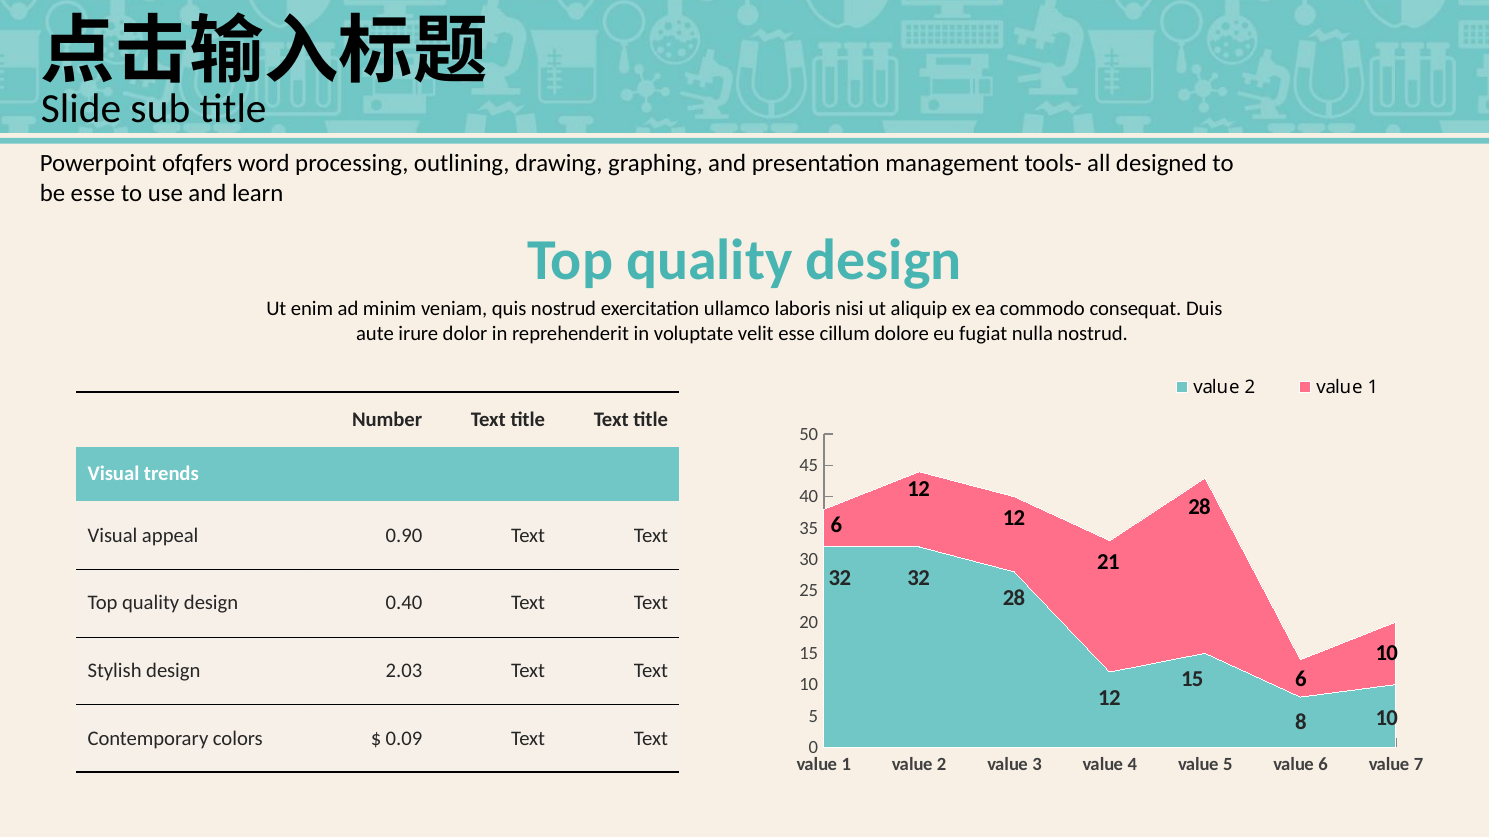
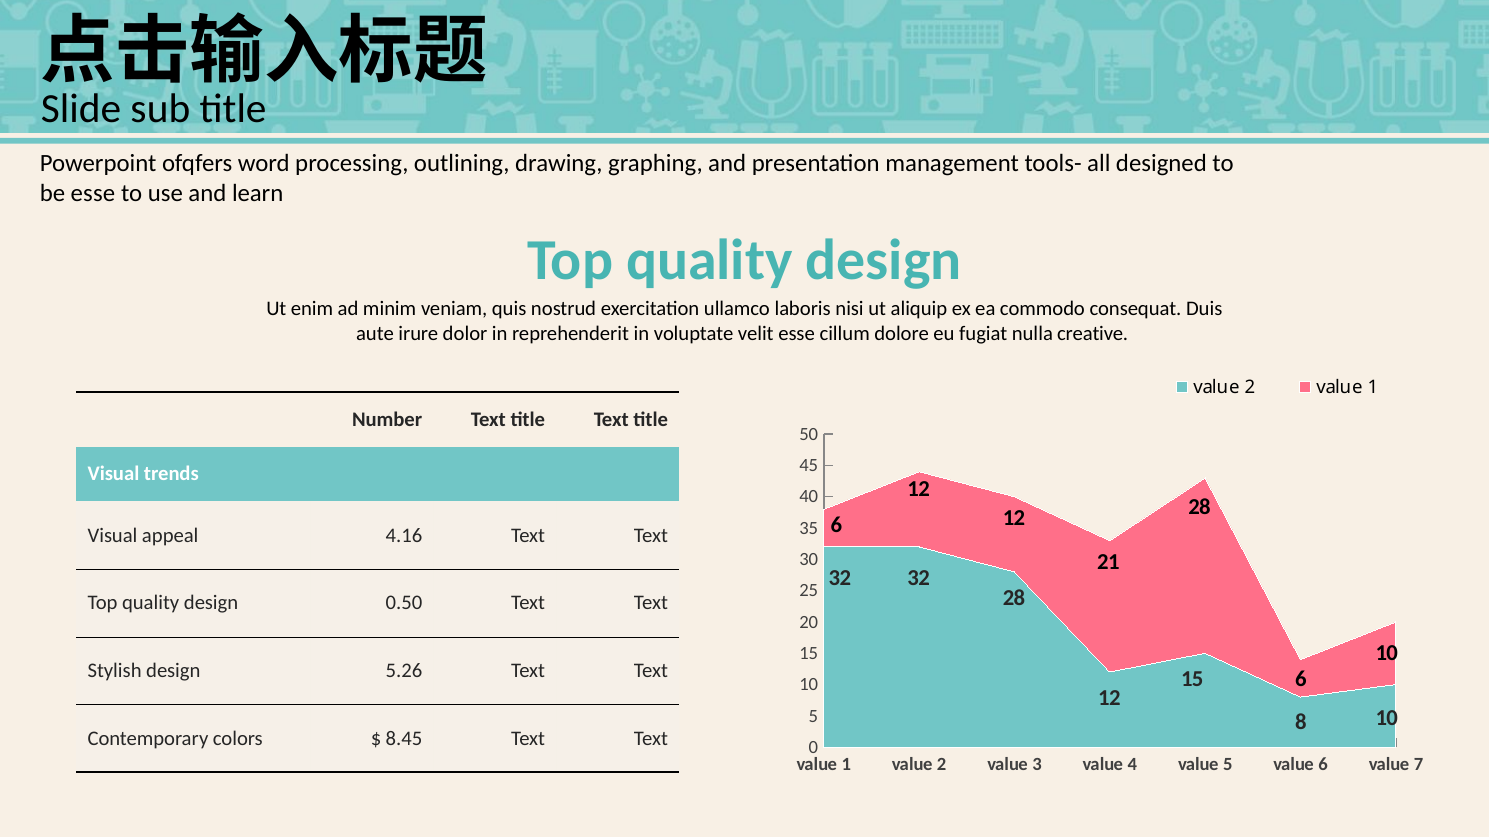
nulla nostrud: nostrud -> creative
0.90: 0.90 -> 4.16
0.40: 0.40 -> 0.50
2.03: 2.03 -> 5.26
0.09: 0.09 -> 8.45
